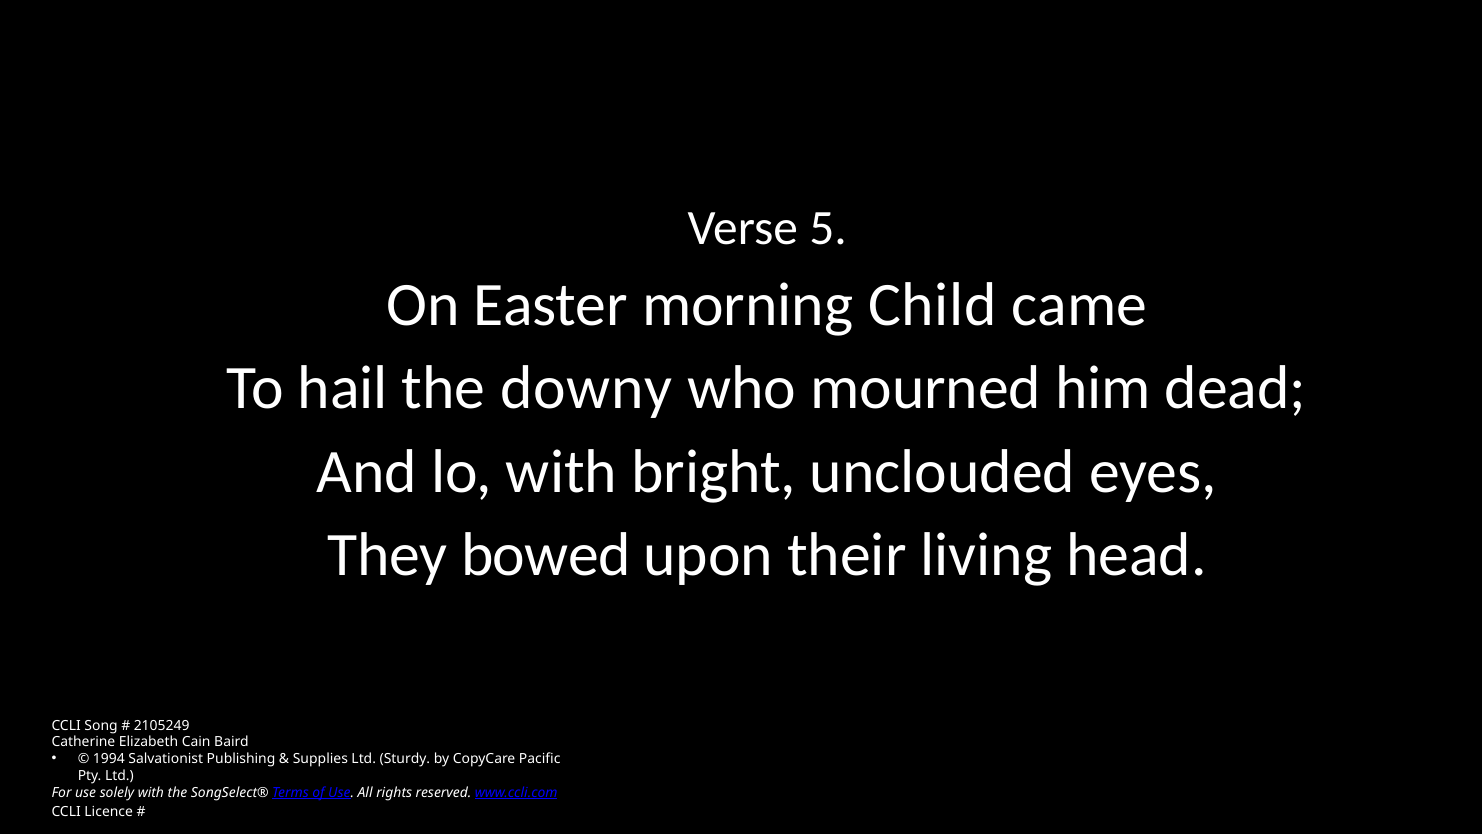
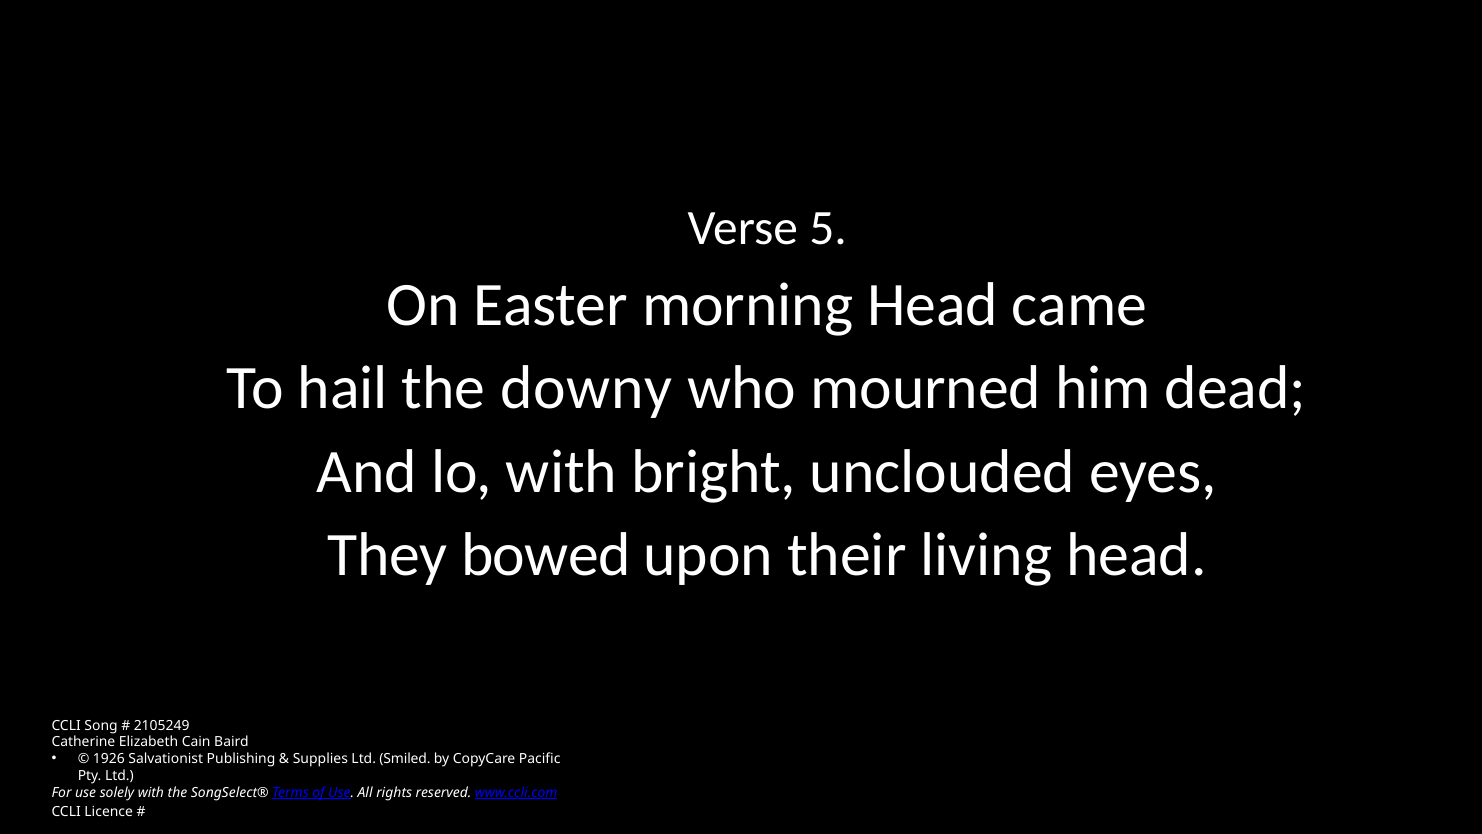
morning Child: Child -> Head
1994: 1994 -> 1926
Sturdy: Sturdy -> Smiled
